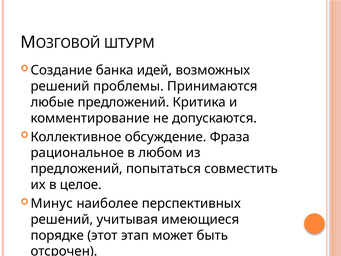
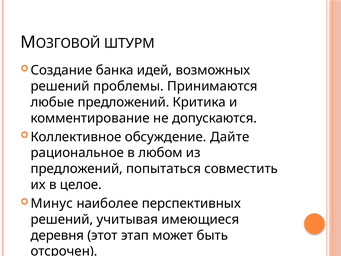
Фраза: Фраза -> Дайте
порядке: порядке -> деревня
